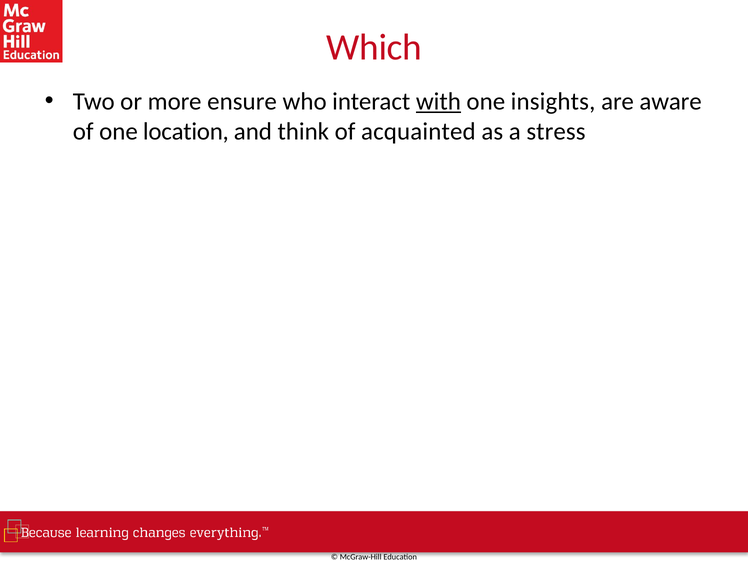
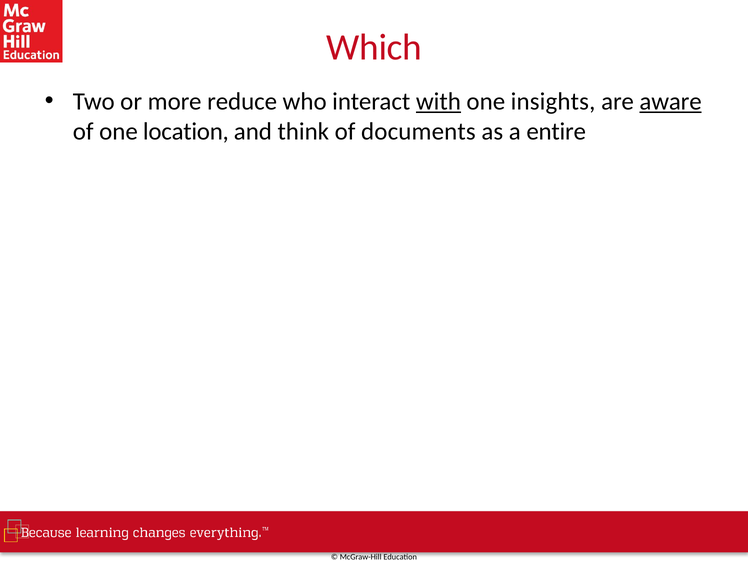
ensure: ensure -> reduce
aware underline: none -> present
acquainted: acquainted -> documents
stress: stress -> entire
